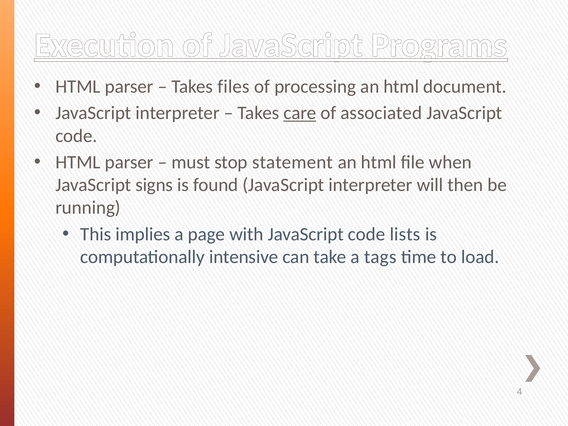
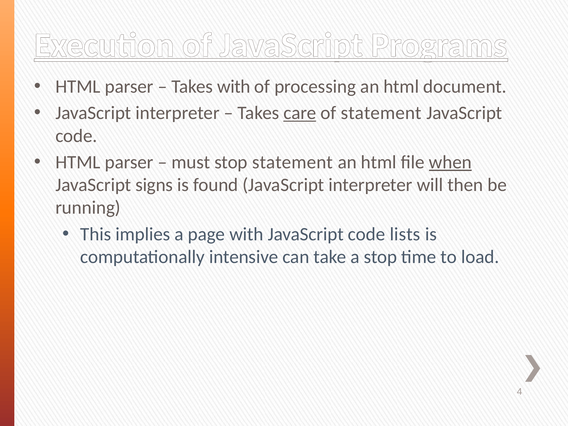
Takes files: files -> with
of associated: associated -> statement
when underline: none -> present
a tags: tags -> stop
